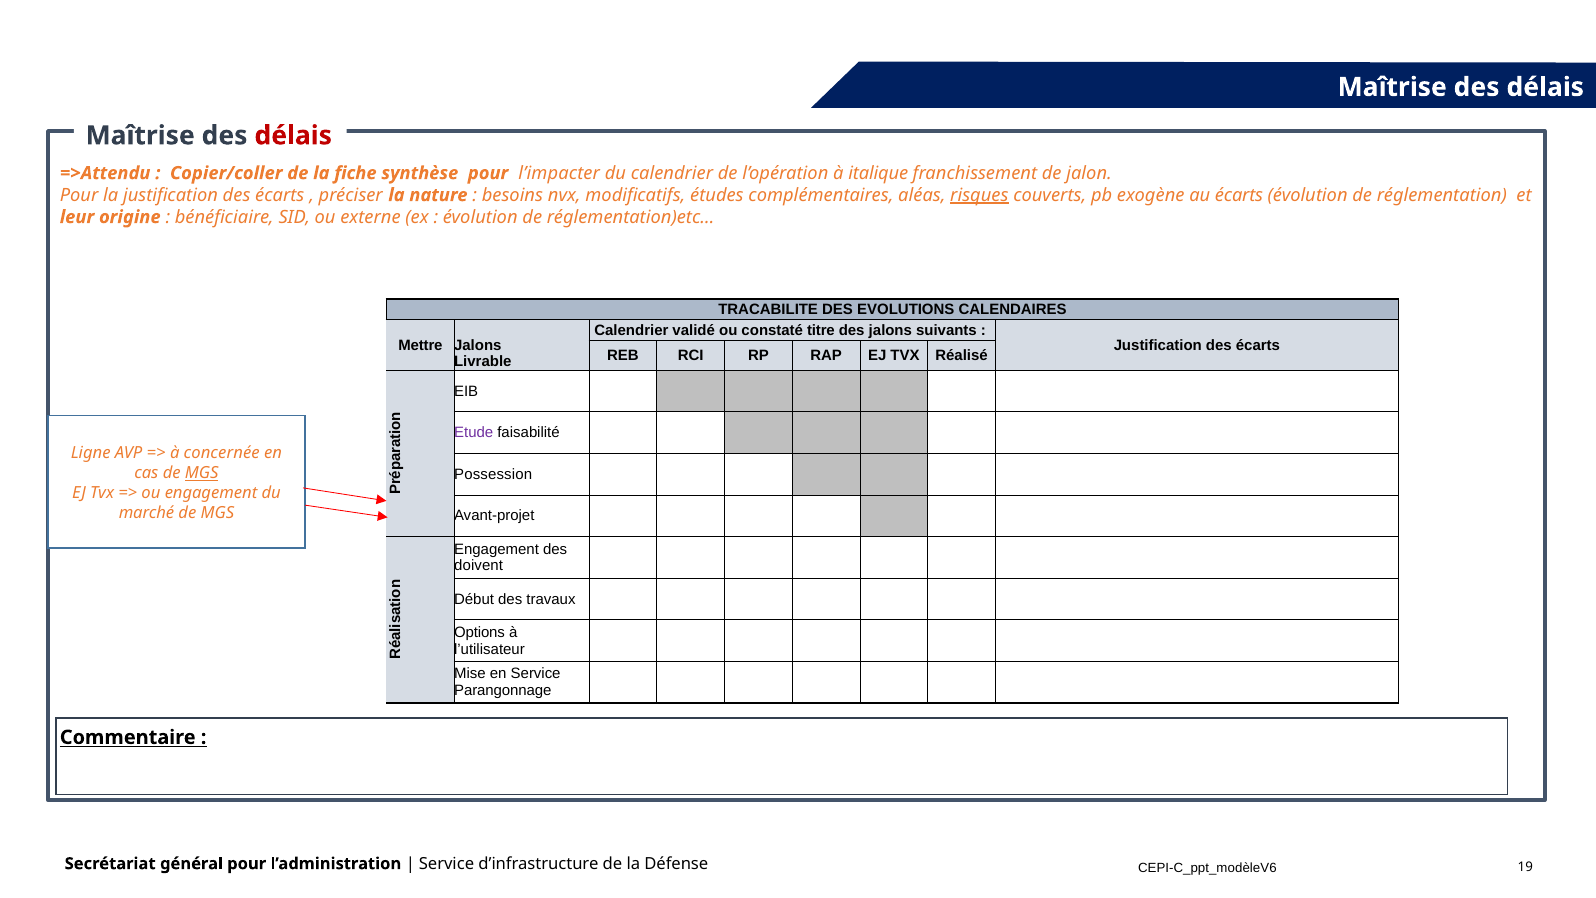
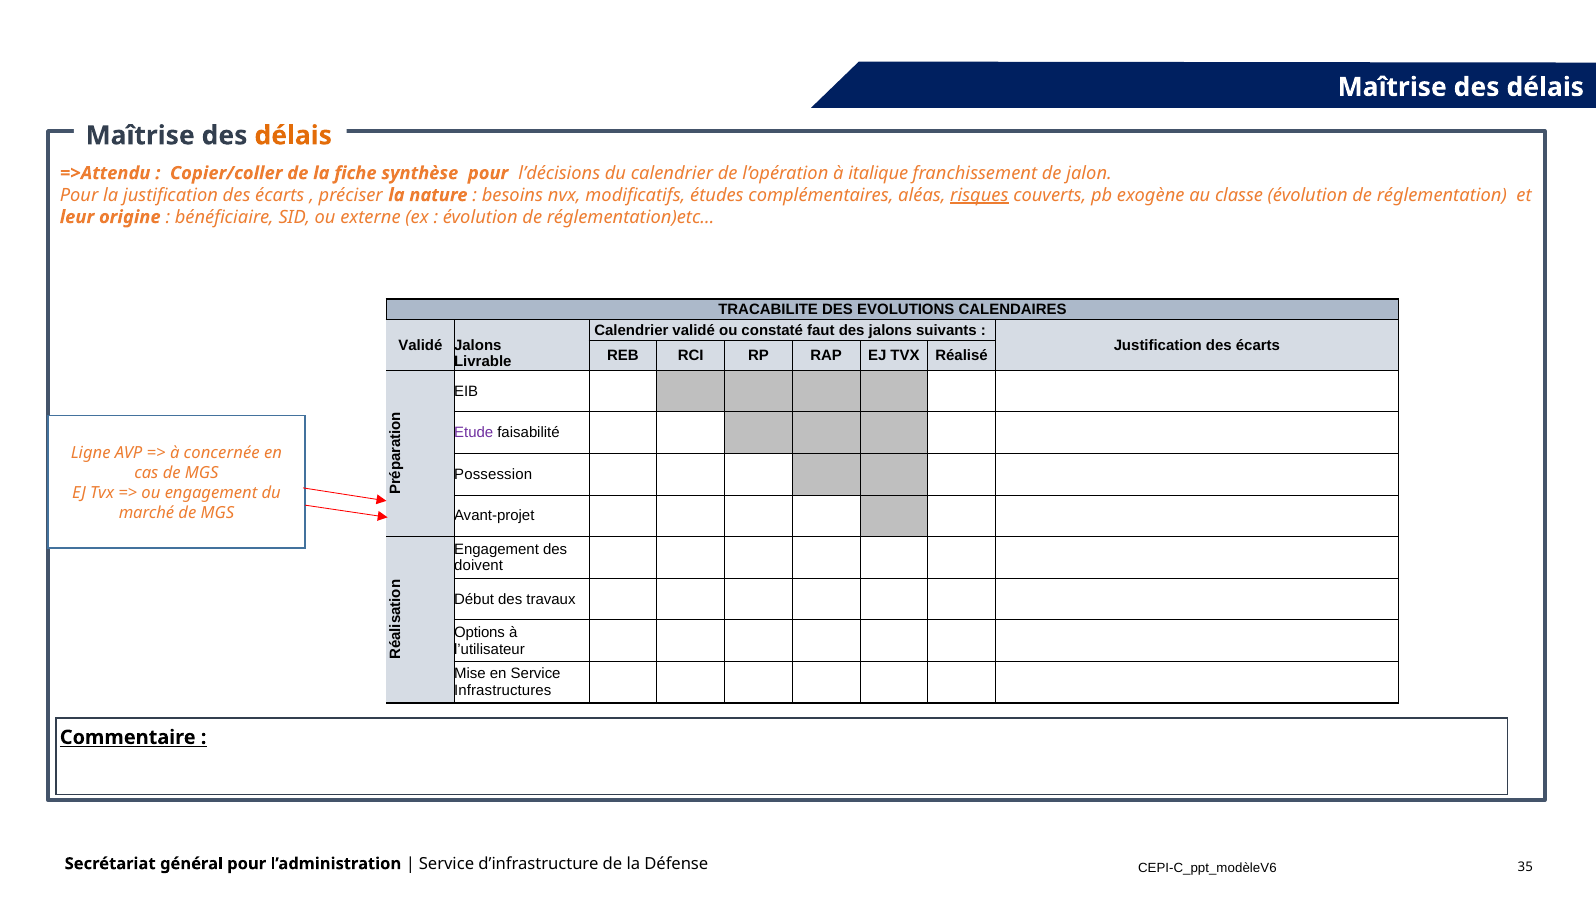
délais at (293, 136) colour: red -> orange
l’impacter: l’impacter -> l’décisions
au écarts: écarts -> classe
titre: titre -> faut
Mettre at (420, 345): Mettre -> Validé
MGS at (202, 473) underline: present -> none
Parangonnage: Parangonnage -> Infrastructures
19: 19 -> 35
